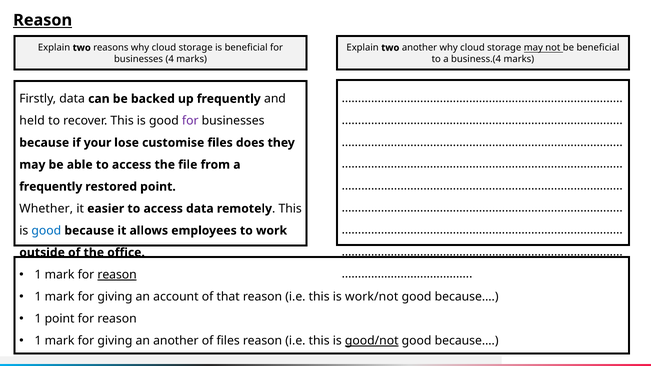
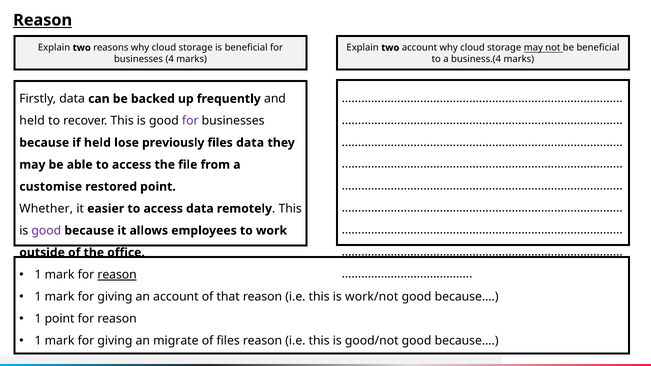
two another: another -> account
if your: your -> held
customise: customise -> previously
files does: does -> data
frequently at (51, 187): frequently -> customise
good at (46, 231) colour: blue -> purple
an another: another -> migrate
good/not underline: present -> none
